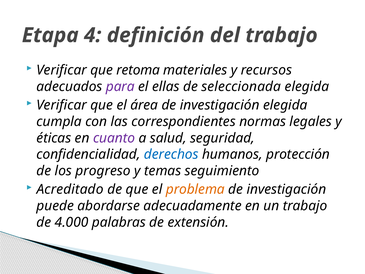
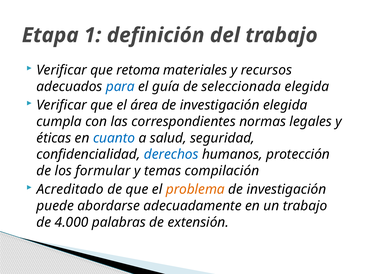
4: 4 -> 1
para colour: purple -> blue
ellas: ellas -> guía
cuanto colour: purple -> blue
progreso: progreso -> formular
seguimiento: seguimiento -> compilación
